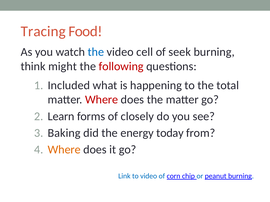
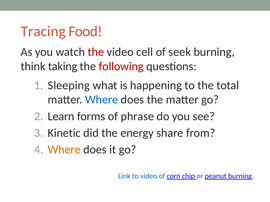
the at (96, 52) colour: blue -> red
might: might -> taking
Included: Included -> Sleeping
Where at (102, 100) colour: red -> blue
closely: closely -> phrase
Baking: Baking -> Kinetic
today: today -> share
